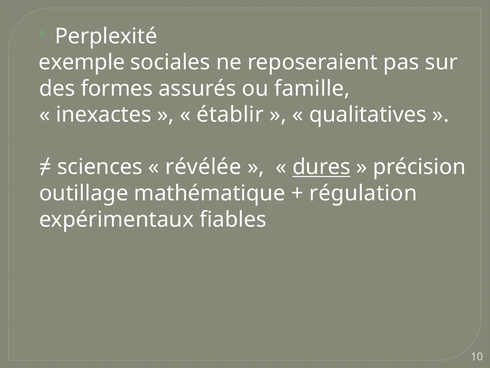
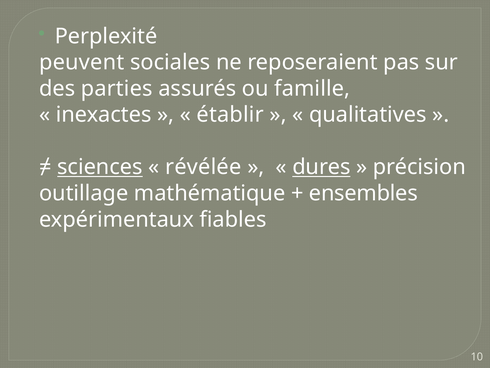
exemple: exemple -> peuvent
formes: formes -> parties
sciences underline: none -> present
régulation: régulation -> ensembles
